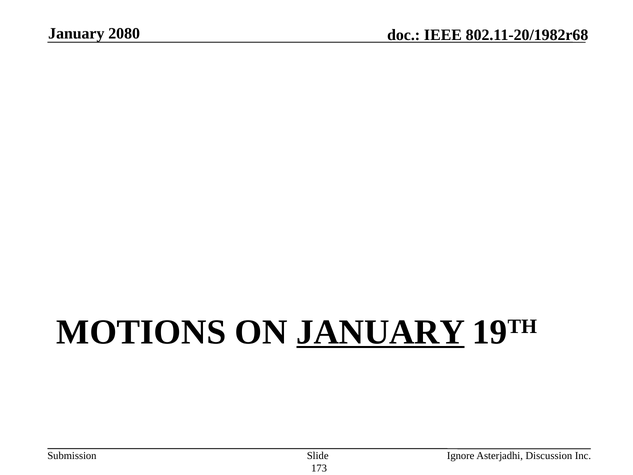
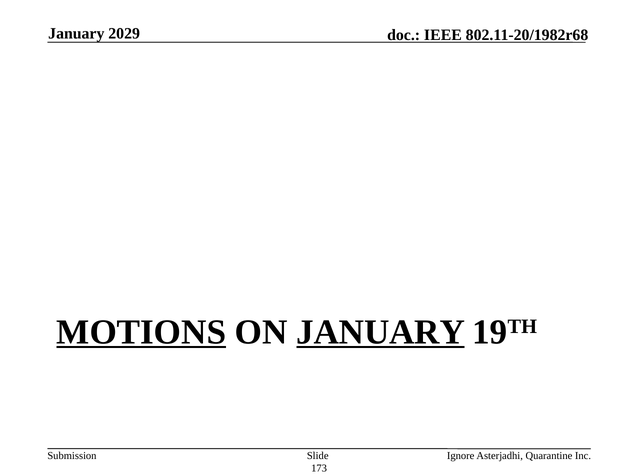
2080: 2080 -> 2029
MOTIONS underline: none -> present
Discussion: Discussion -> Quarantine
